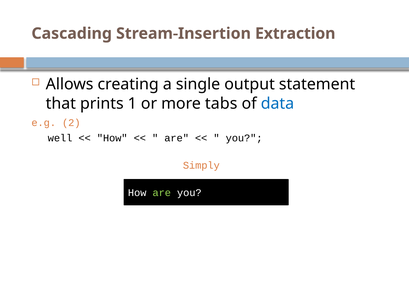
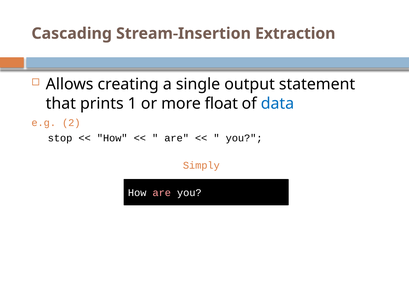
tabs: tabs -> float
well: well -> stop
are at (162, 193) colour: light green -> pink
